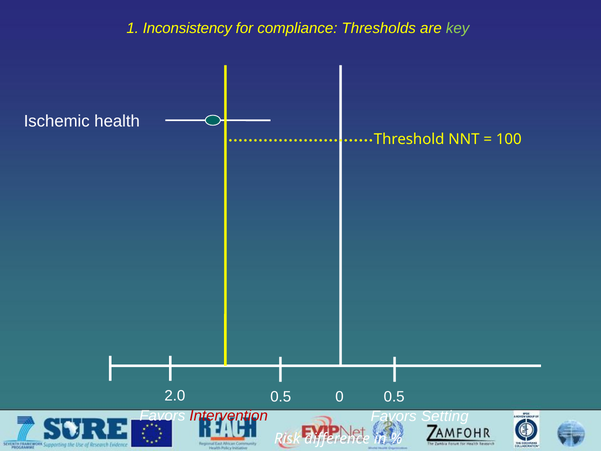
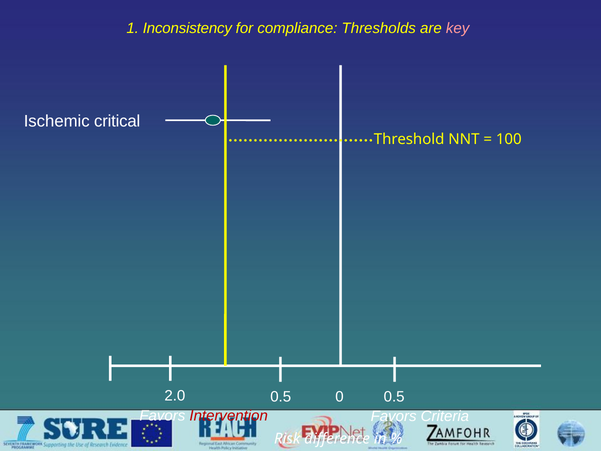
key colour: light green -> pink
health: health -> critical
Setting: Setting -> Criteria
